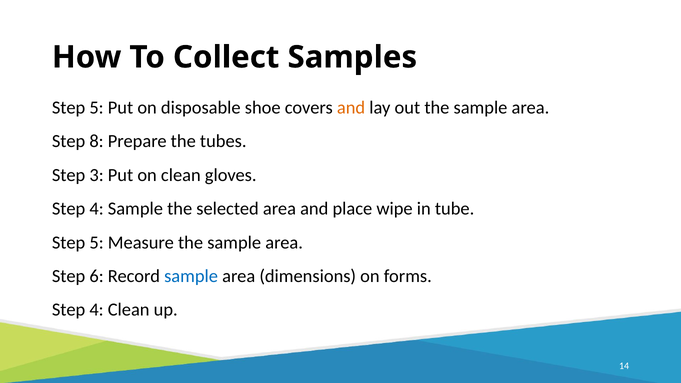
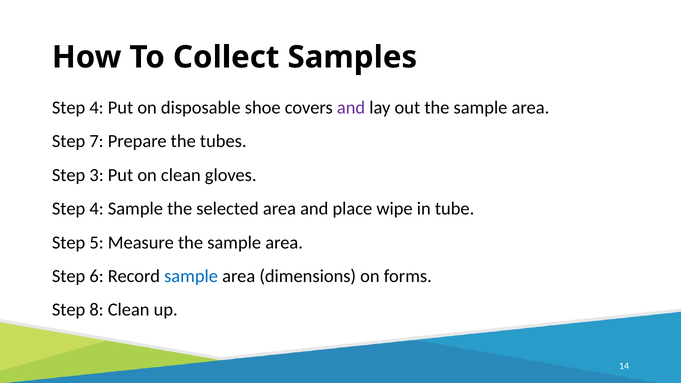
5 at (97, 108): 5 -> 4
and at (351, 108) colour: orange -> purple
8: 8 -> 7
4 at (97, 310): 4 -> 8
